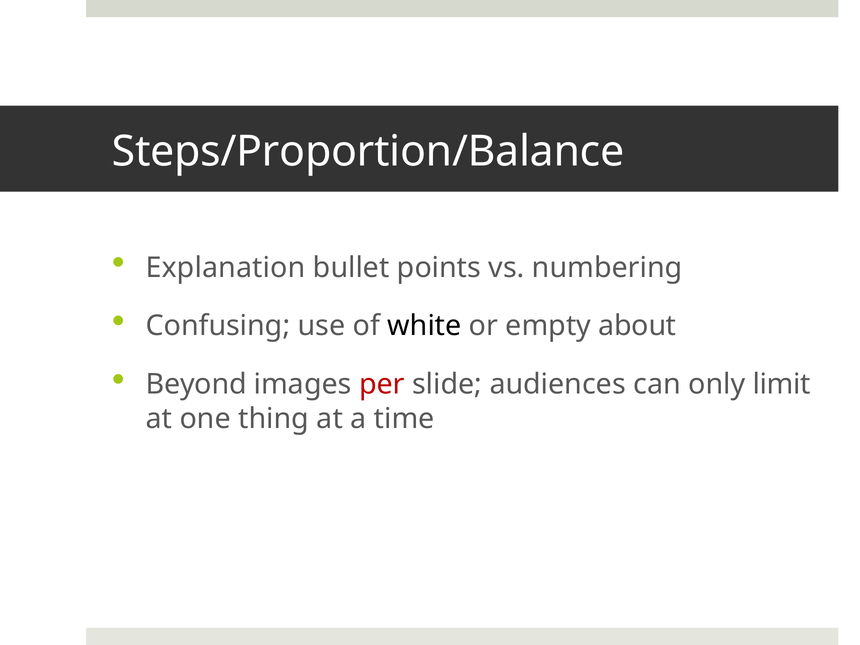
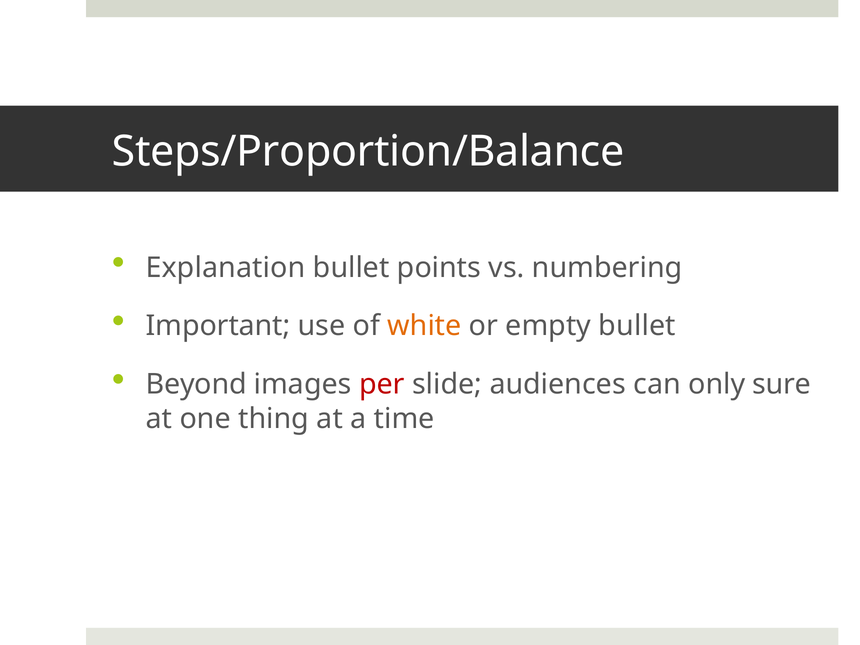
Confusing: Confusing -> Important
white colour: black -> orange
empty about: about -> bullet
limit: limit -> sure
